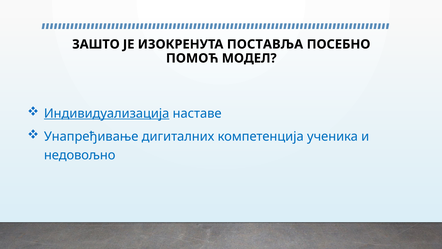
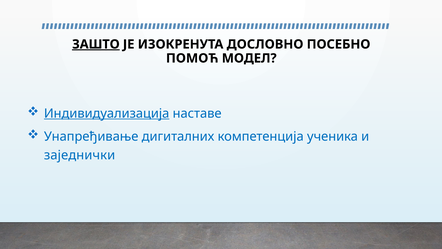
ЗАШТО underline: none -> present
ПОСТАВЉА: ПОСТАВЉА -> ДОСЛОВНО
недовољно: недовољно -> заједнички
